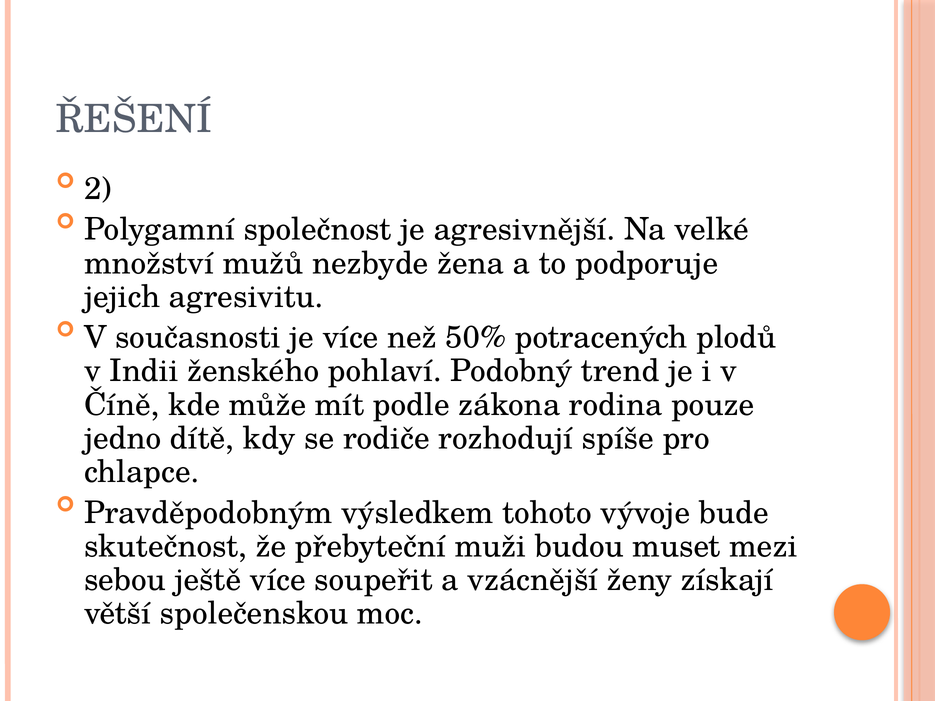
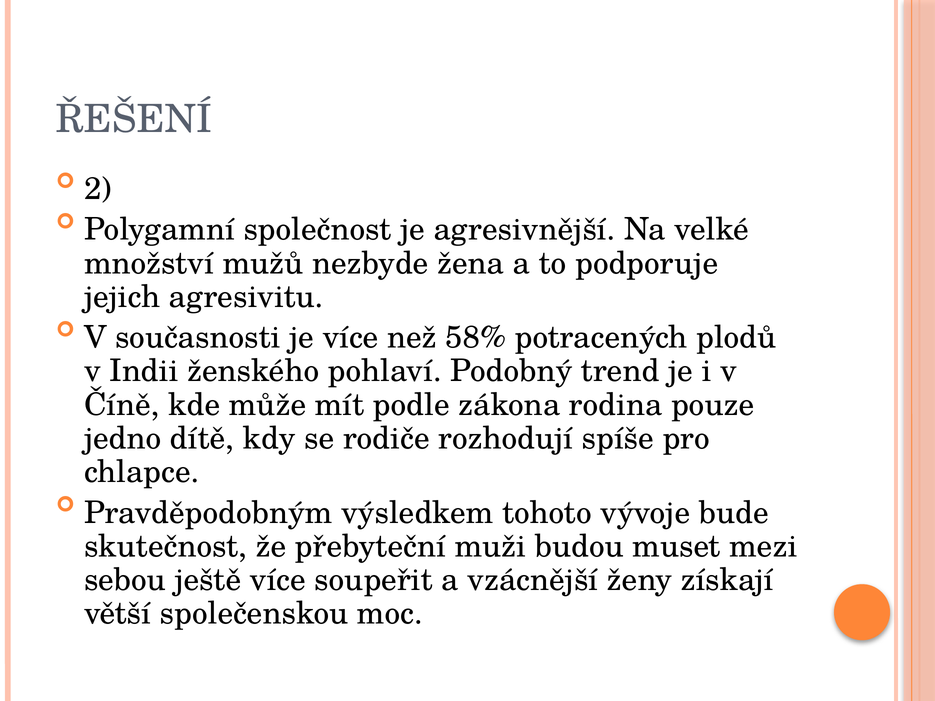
50%: 50% -> 58%
